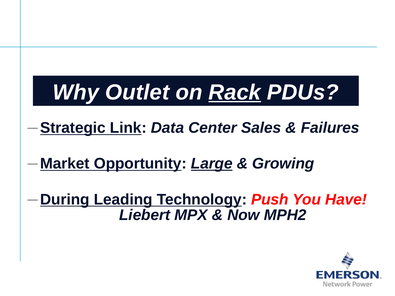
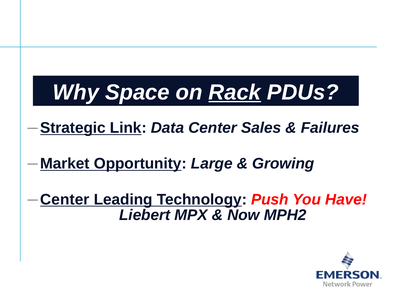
Outlet: Outlet -> Space
Large underline: present -> none
During at (65, 200): During -> Center
